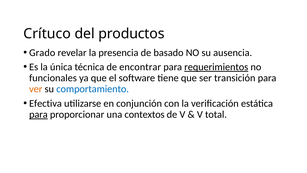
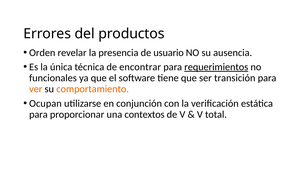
Crítuco: Crítuco -> Errores
Grado: Grado -> Orden
basado: basado -> usuario
comportamiento colour: blue -> orange
Efectiva: Efectiva -> Ocupan
para at (38, 114) underline: present -> none
